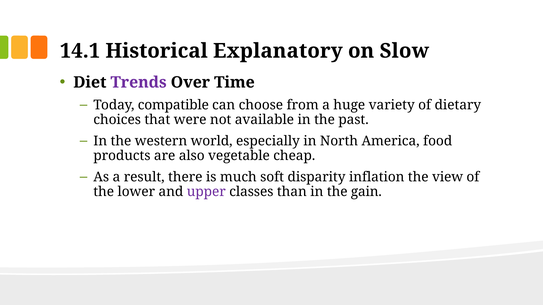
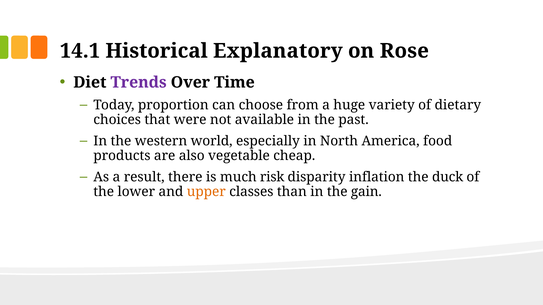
Slow: Slow -> Rose
compatible: compatible -> proportion
soft: soft -> risk
view: view -> duck
upper colour: purple -> orange
